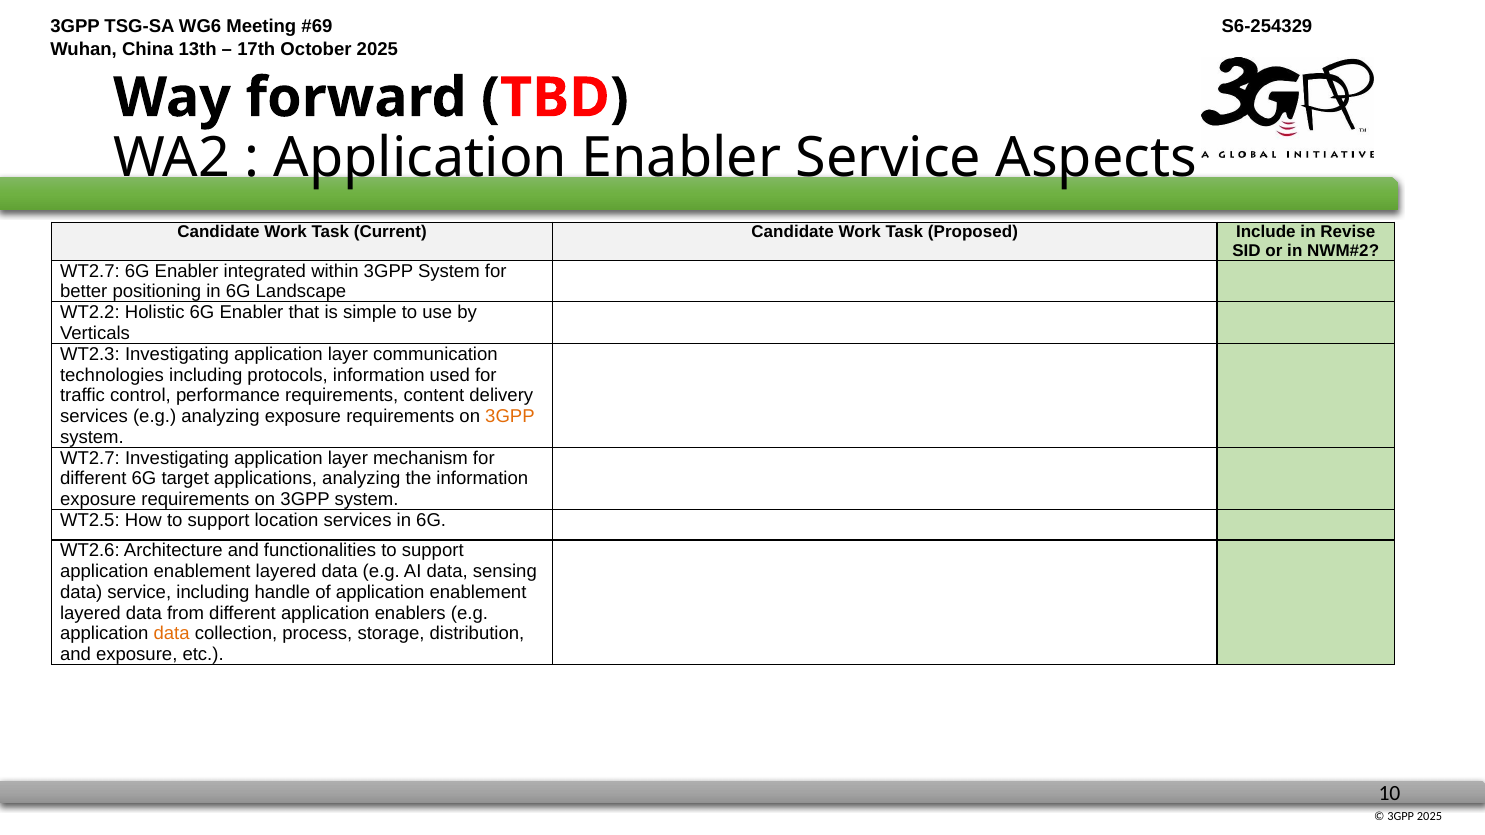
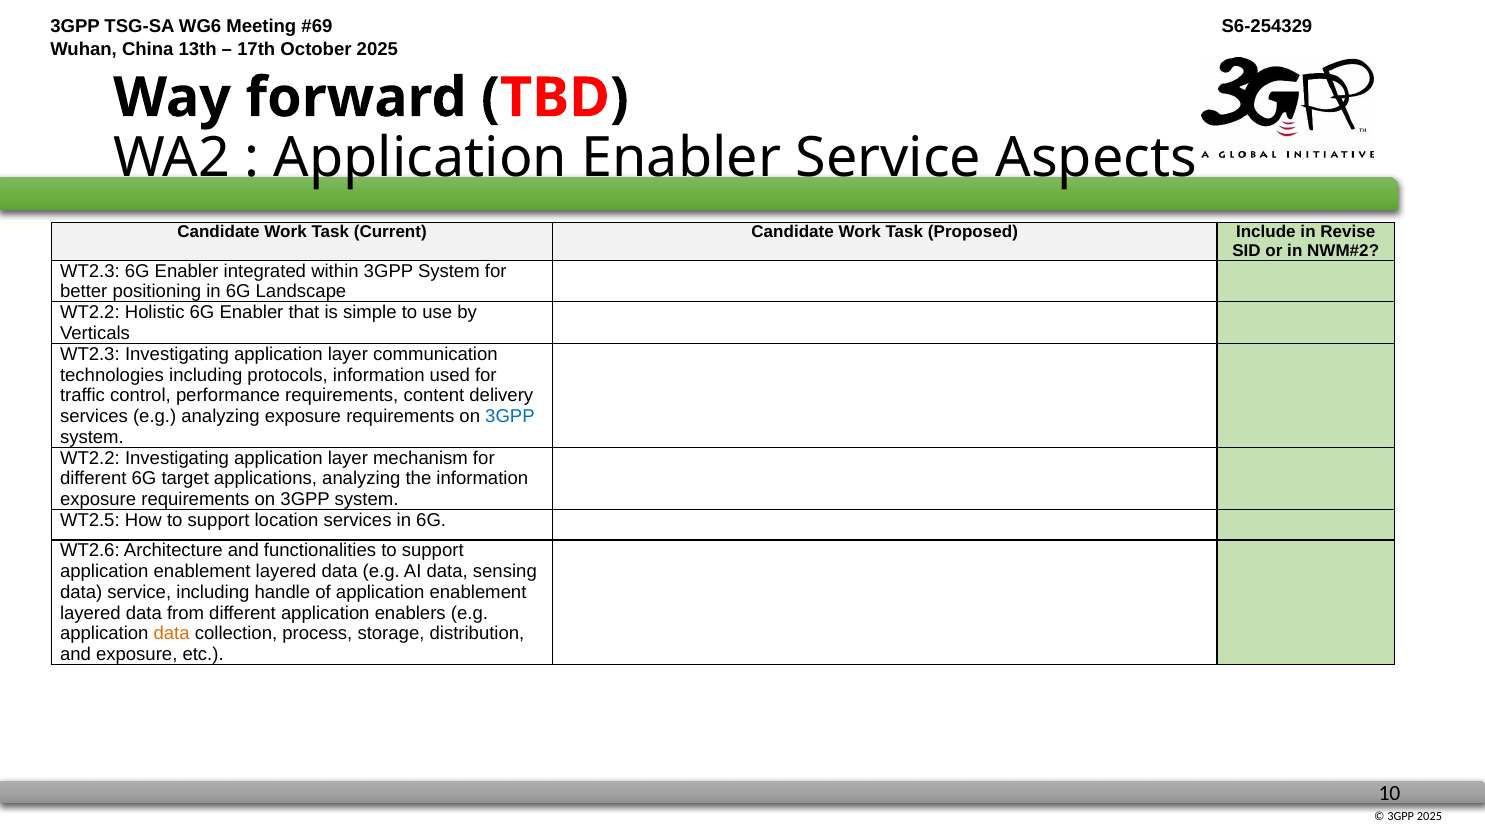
WT2.7 at (90, 271): WT2.7 -> WT2.3
3GPP at (510, 417) colour: orange -> blue
WT2.7 at (90, 458): WT2.7 -> WT2.2
